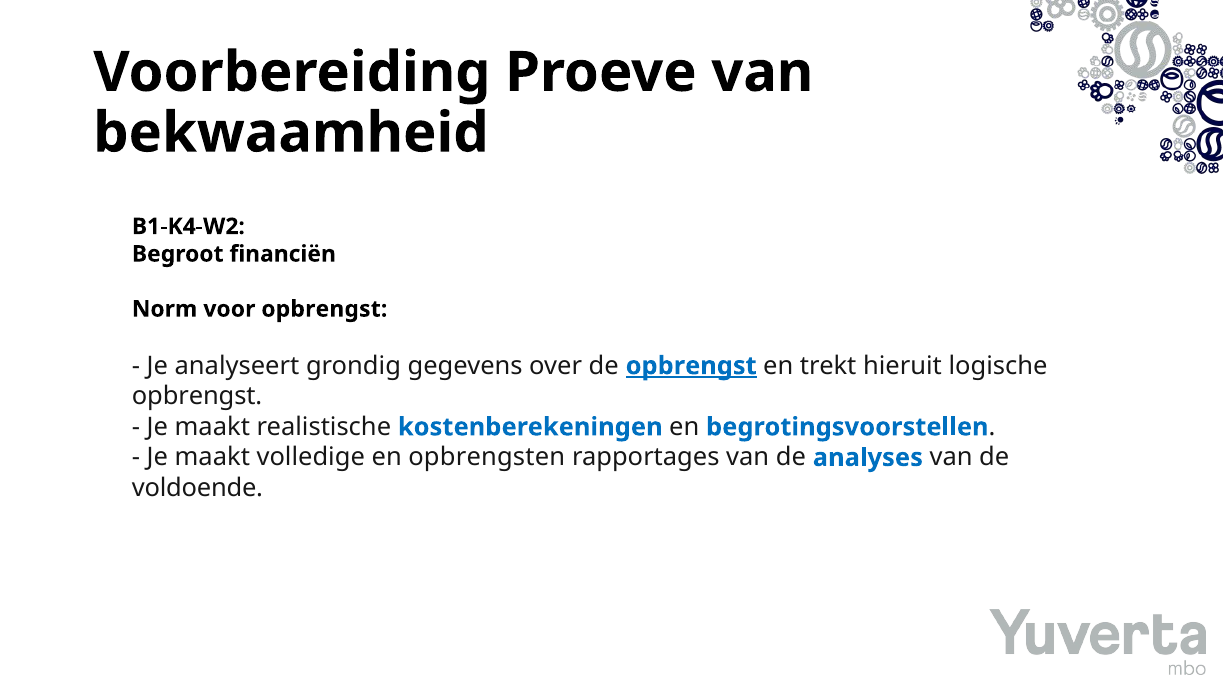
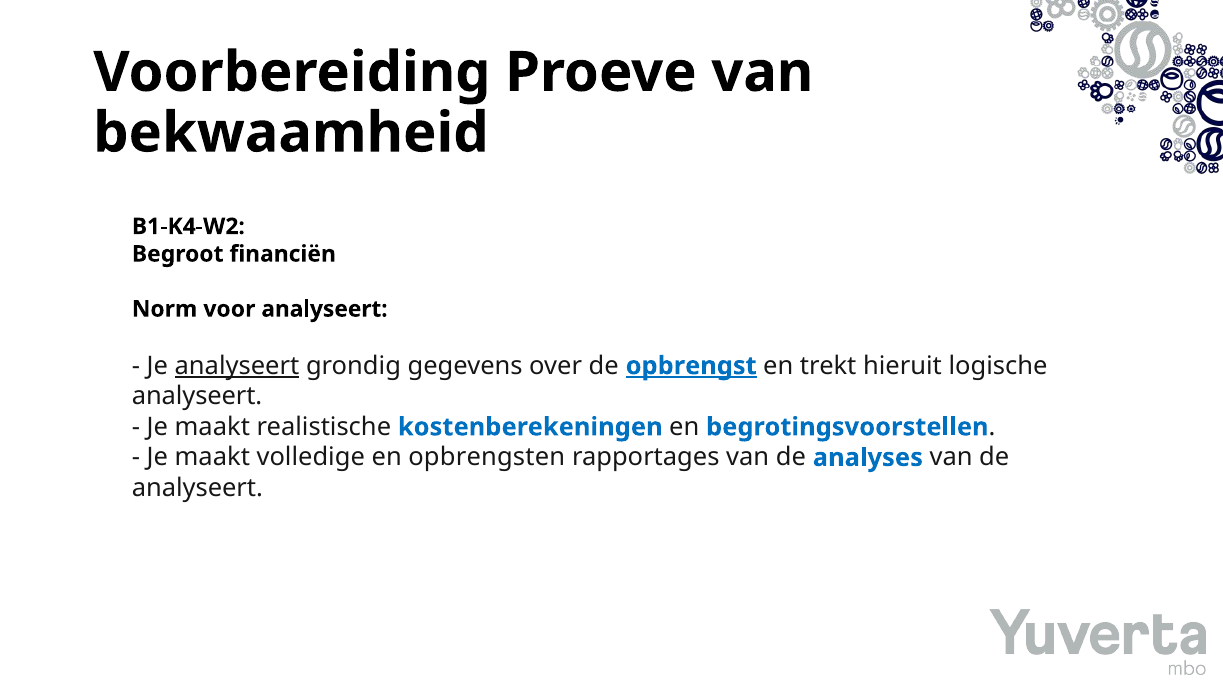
voor opbrengst: opbrengst -> analyseert
analyseert at (237, 366) underline: none -> present
opbrengst at (197, 396): opbrengst -> analyseert
voldoende at (197, 488): voldoende -> analyseert
